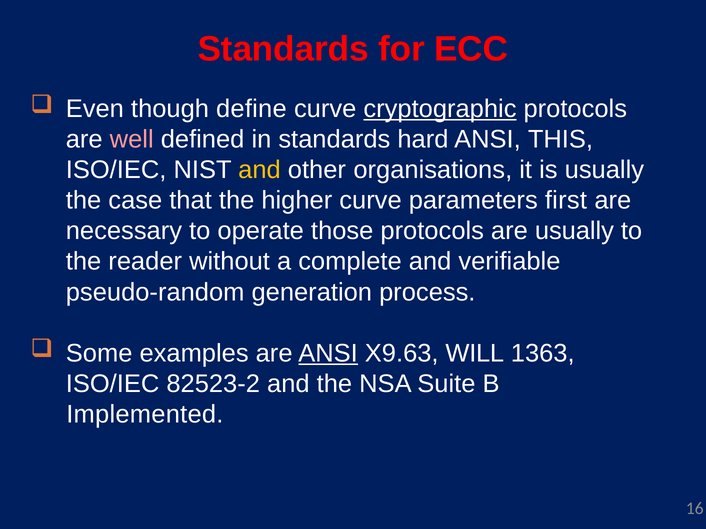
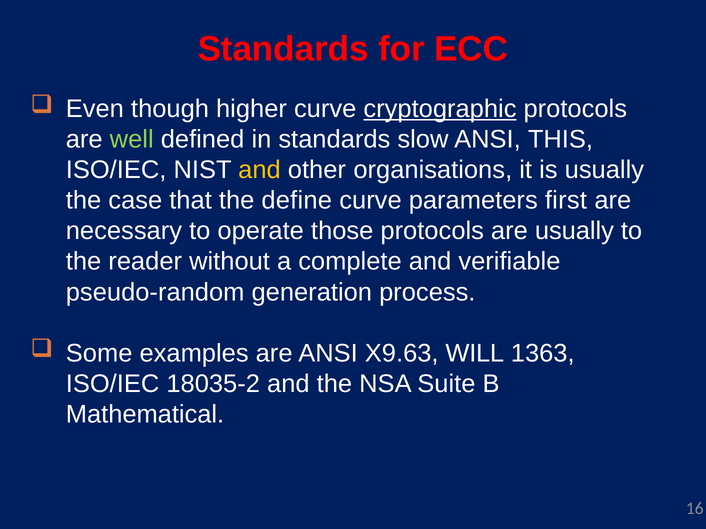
define: define -> higher
well colour: pink -> light green
hard: hard -> slow
higher: higher -> define
ANSI at (328, 354) underline: present -> none
82523-2: 82523-2 -> 18035-2
Implemented: Implemented -> Mathematical
